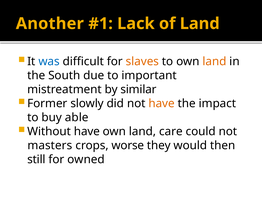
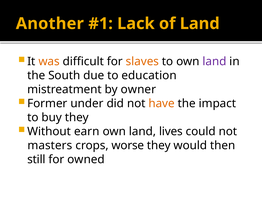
was colour: blue -> orange
land at (214, 61) colour: orange -> purple
important: important -> education
similar: similar -> owner
slowly: slowly -> under
buy able: able -> they
Without have: have -> earn
care: care -> lives
